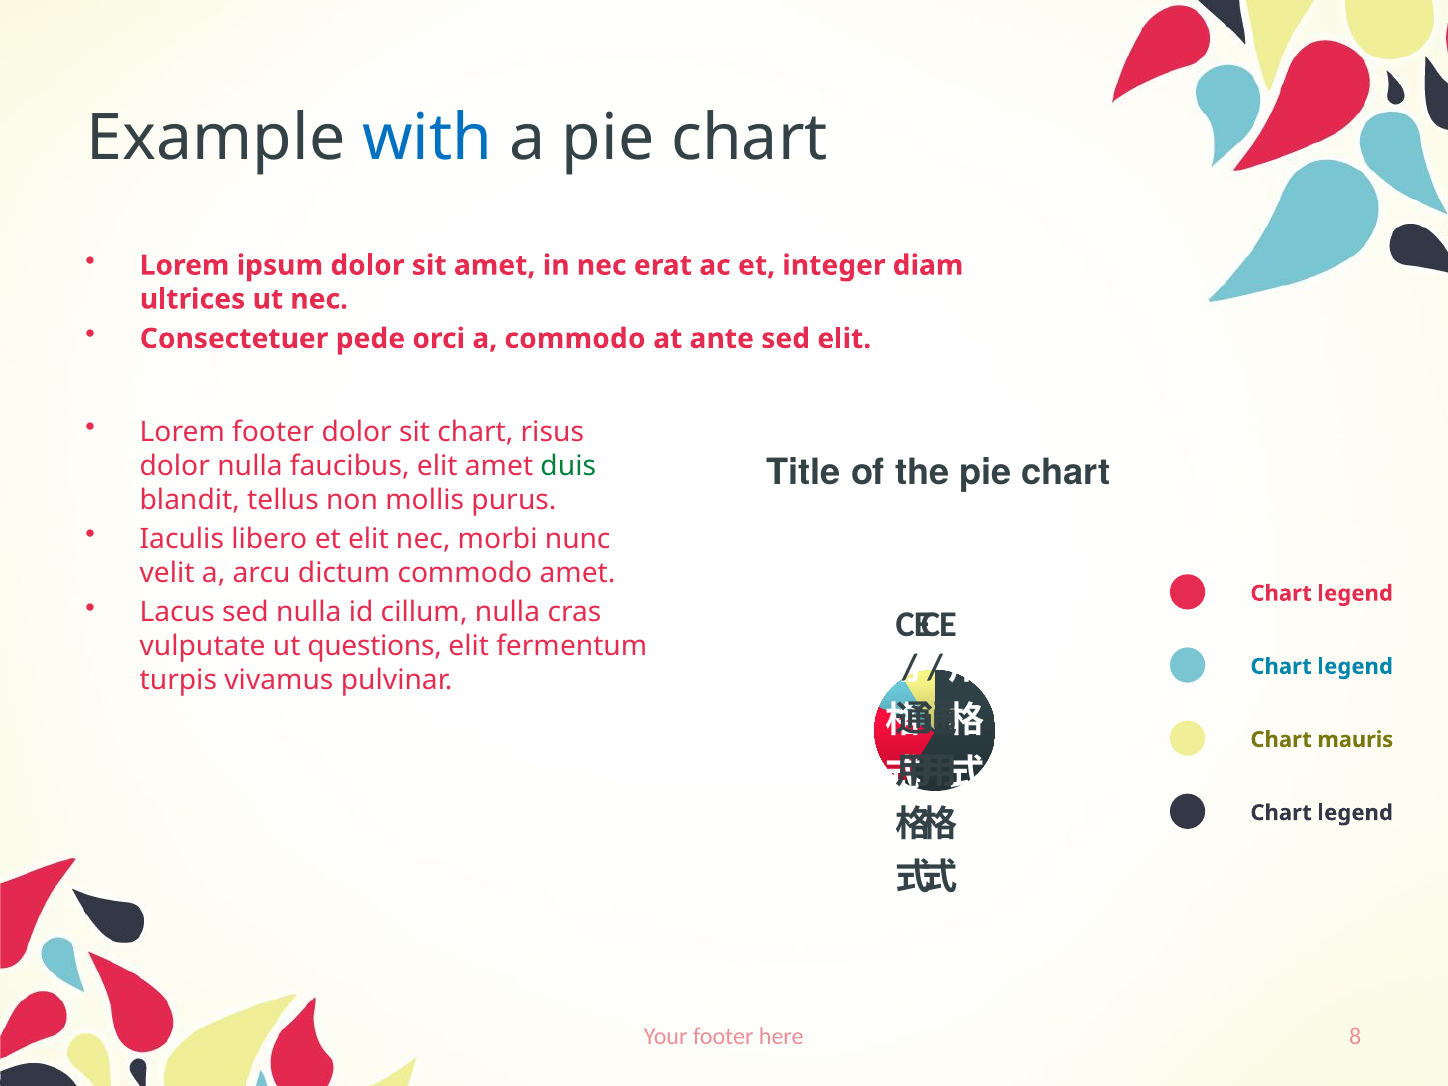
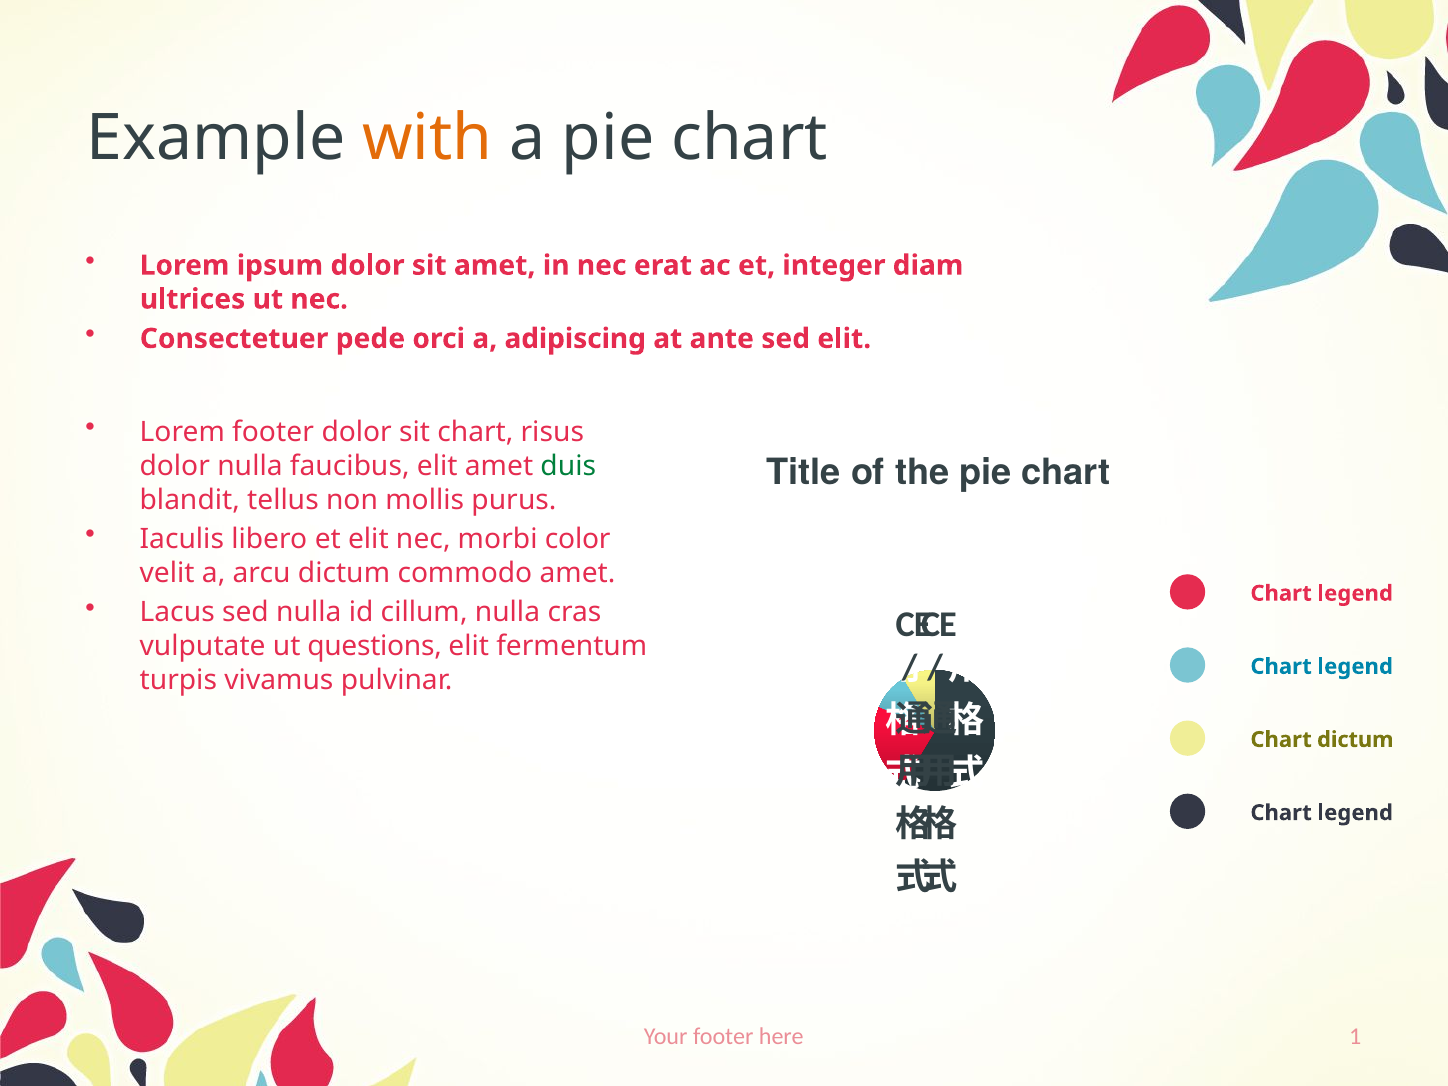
with colour: blue -> orange
a commodo: commodo -> adipiscing
nunc: nunc -> color
Chart mauris: mauris -> dictum
8: 8 -> 1
